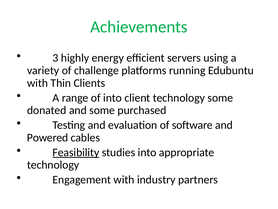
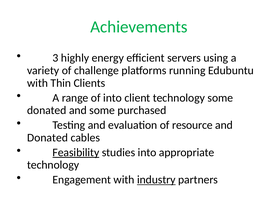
software: software -> resource
Powered at (48, 137): Powered -> Donated
industry underline: none -> present
